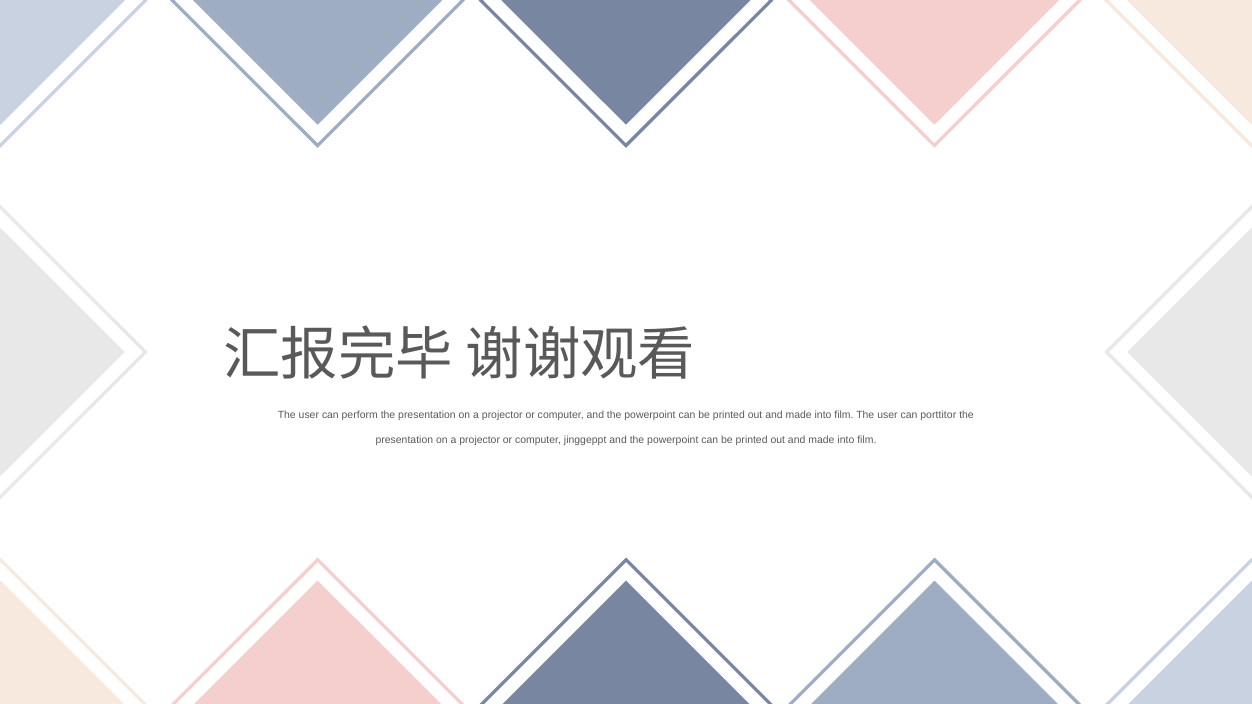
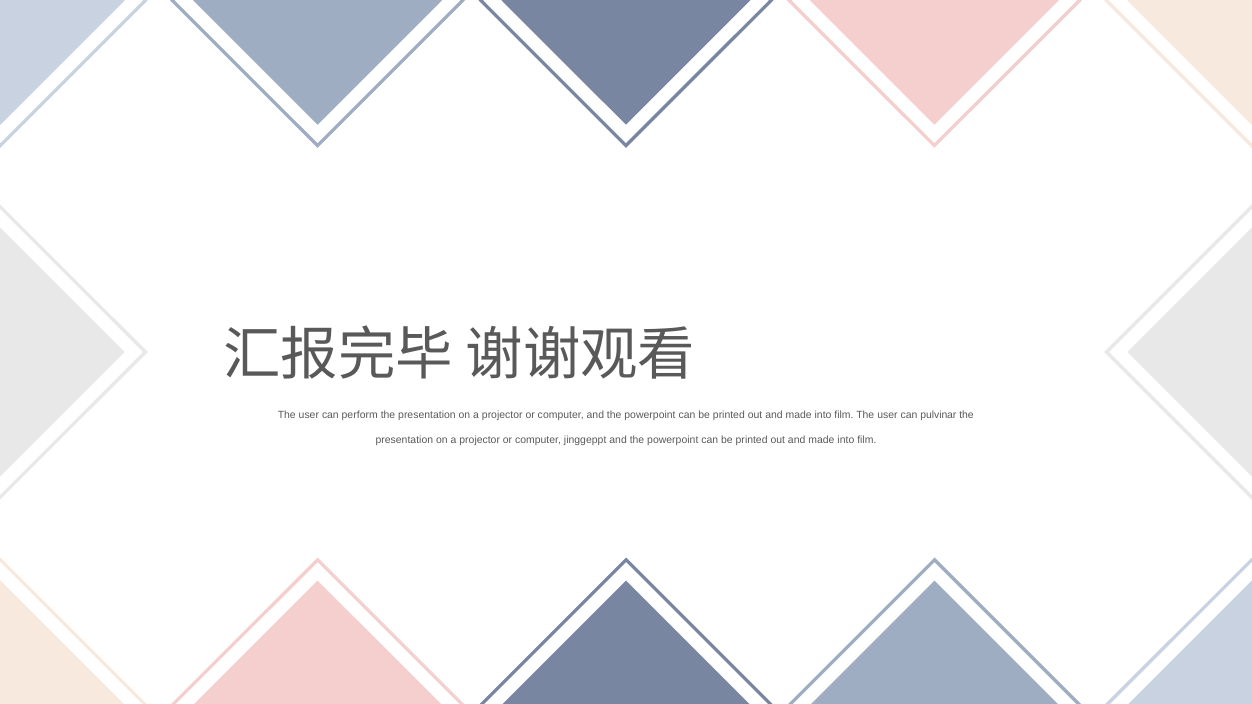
porttitor: porttitor -> pulvinar
